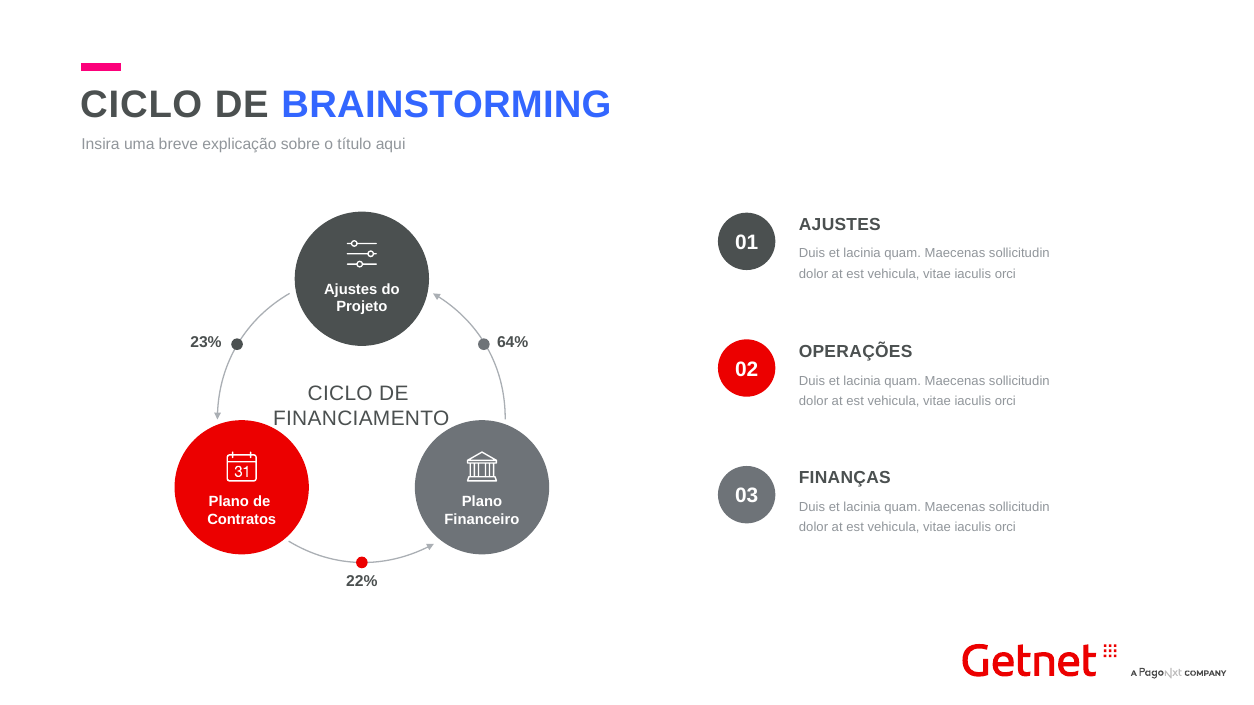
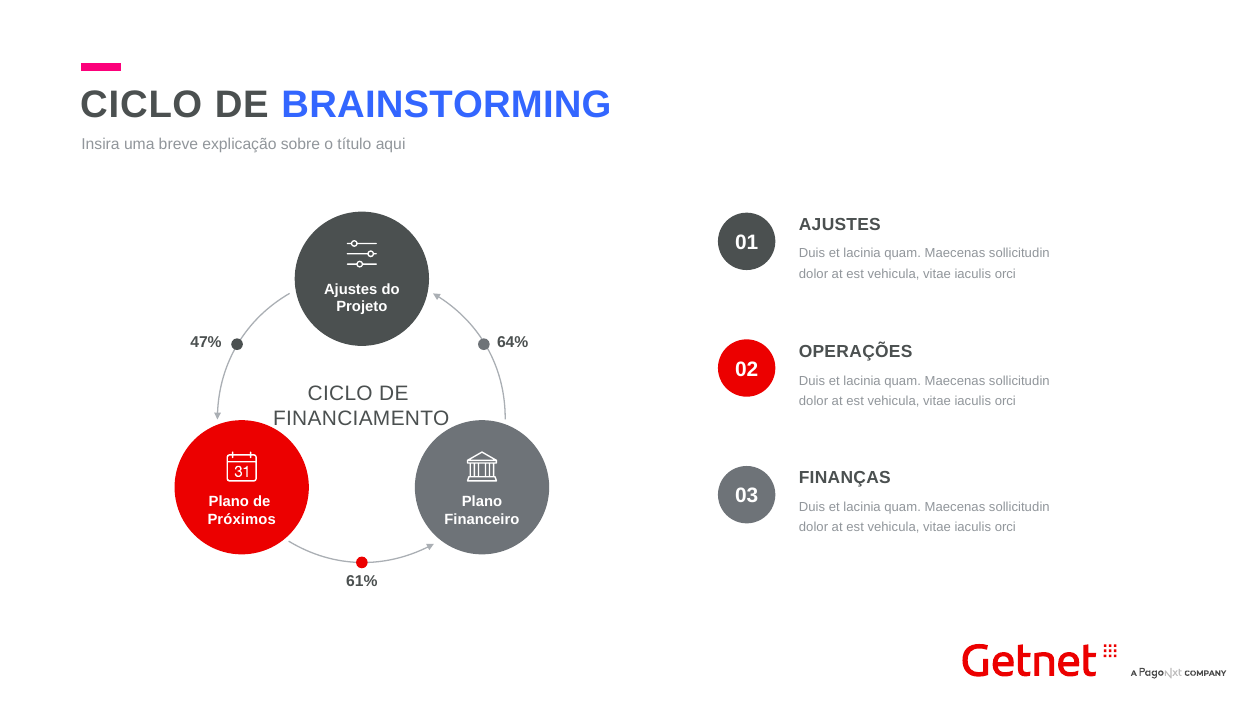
23%: 23% -> 47%
Contratos: Contratos -> Próximos
22%: 22% -> 61%
